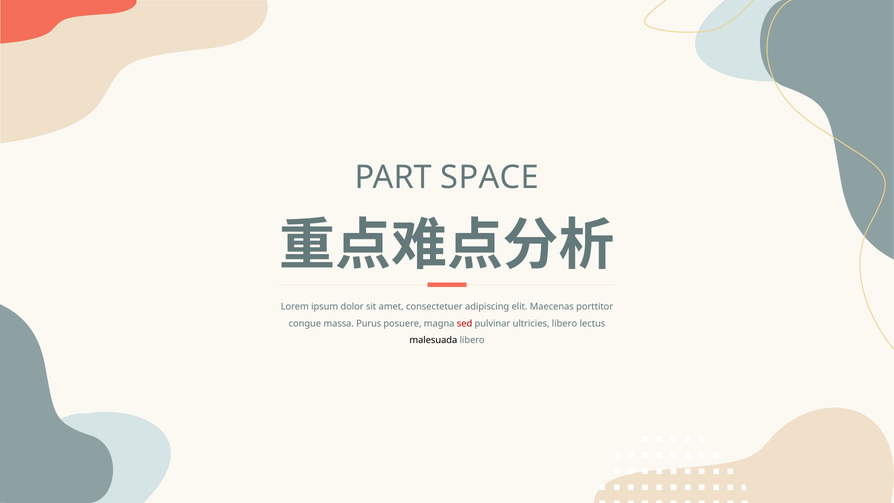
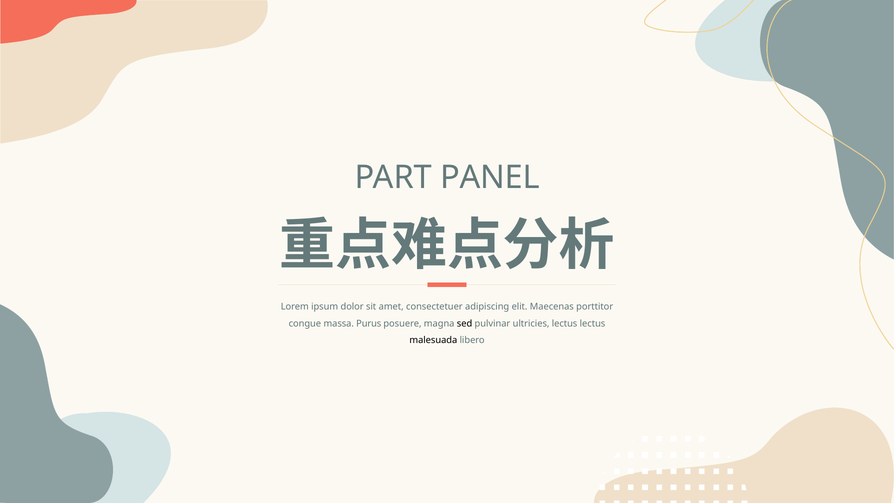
SPACE: SPACE -> PANEL
sed colour: red -> black
ultricies libero: libero -> lectus
